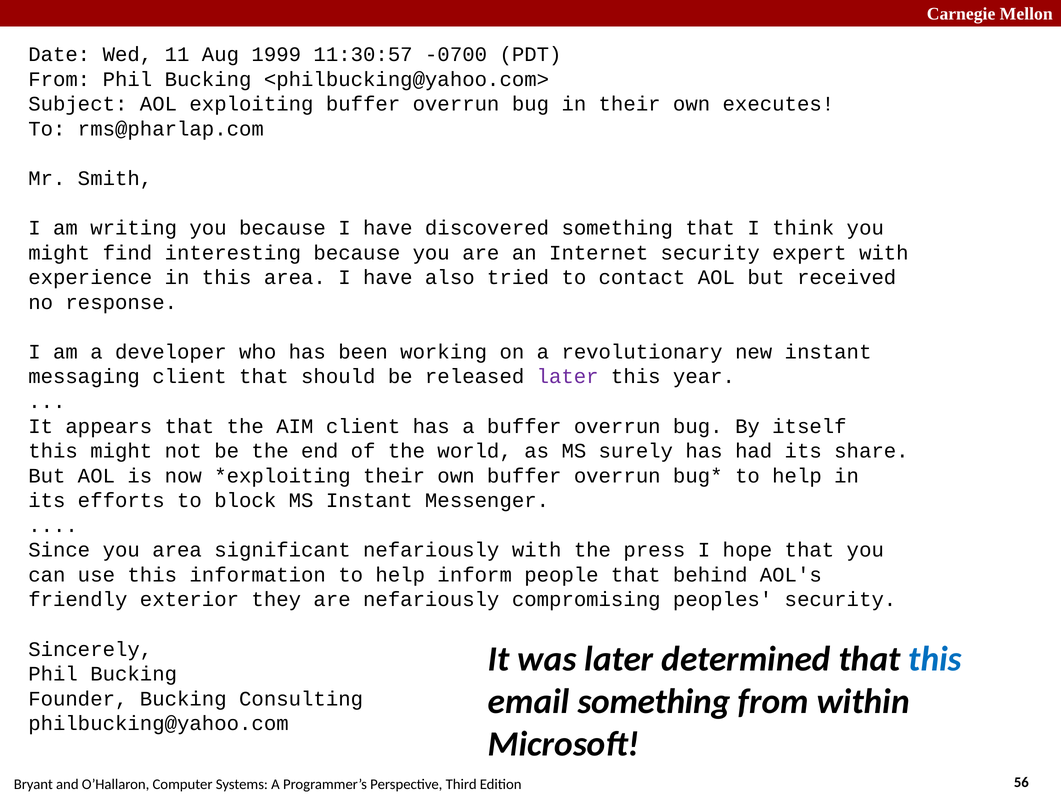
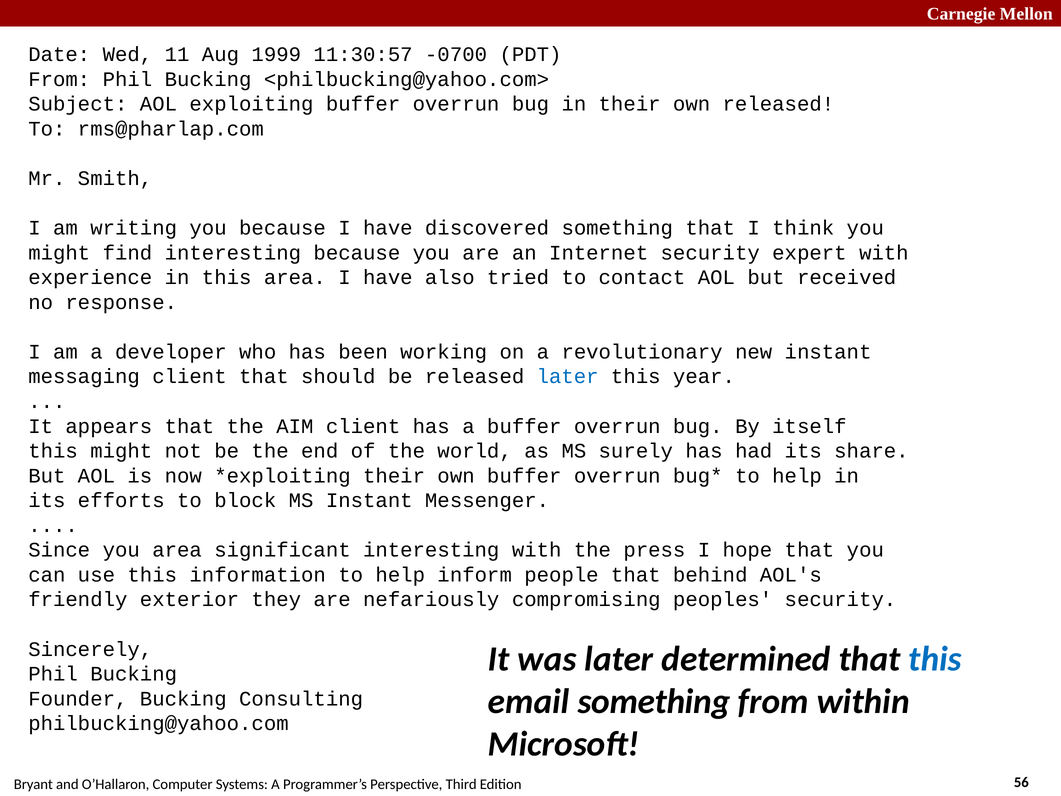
own executes: executes -> released
later at (568, 377) colour: purple -> blue
significant nefariously: nefariously -> interesting
